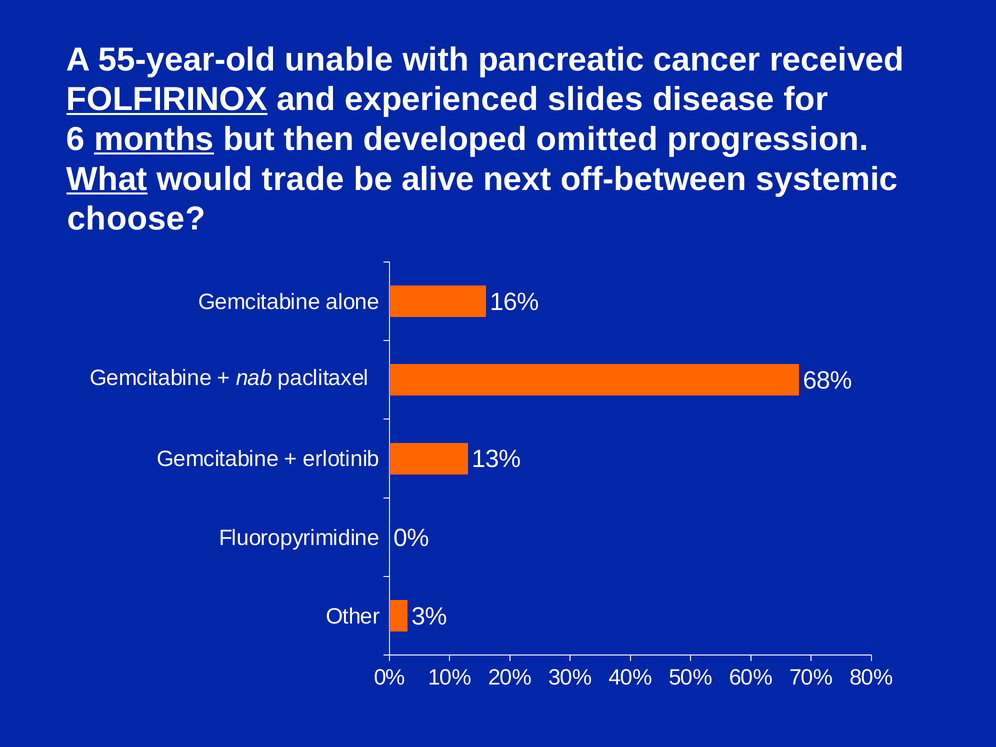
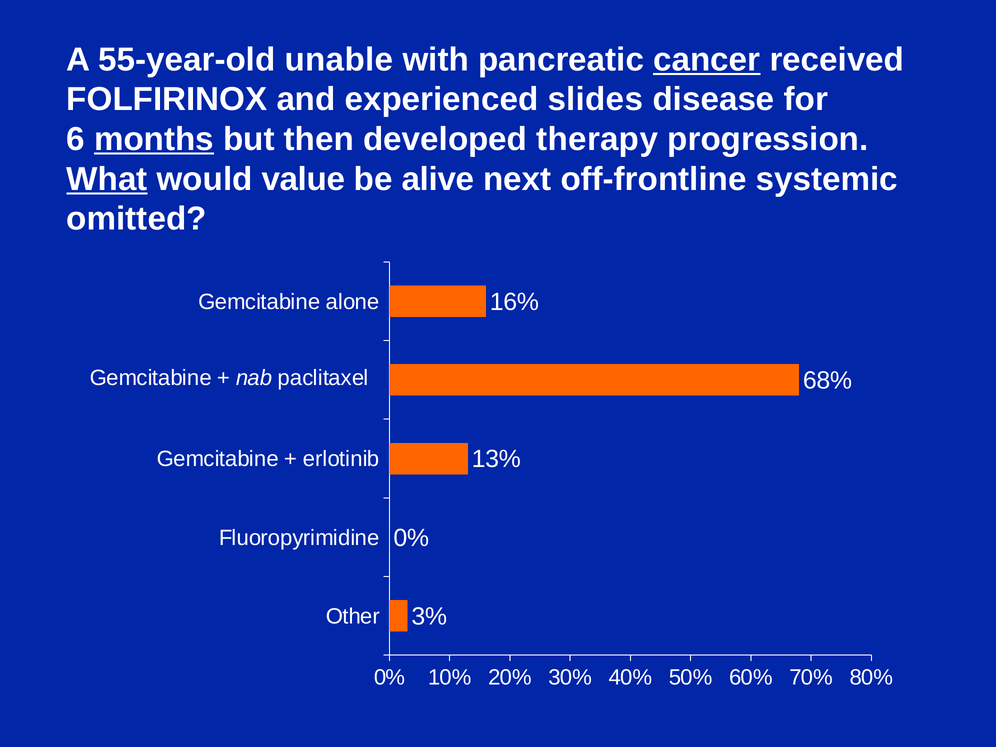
cancer underline: none -> present
FOLFIRINOX underline: present -> none
omitted: omitted -> therapy
trade: trade -> value
off-between: off-between -> off-frontline
choose: choose -> omitted
